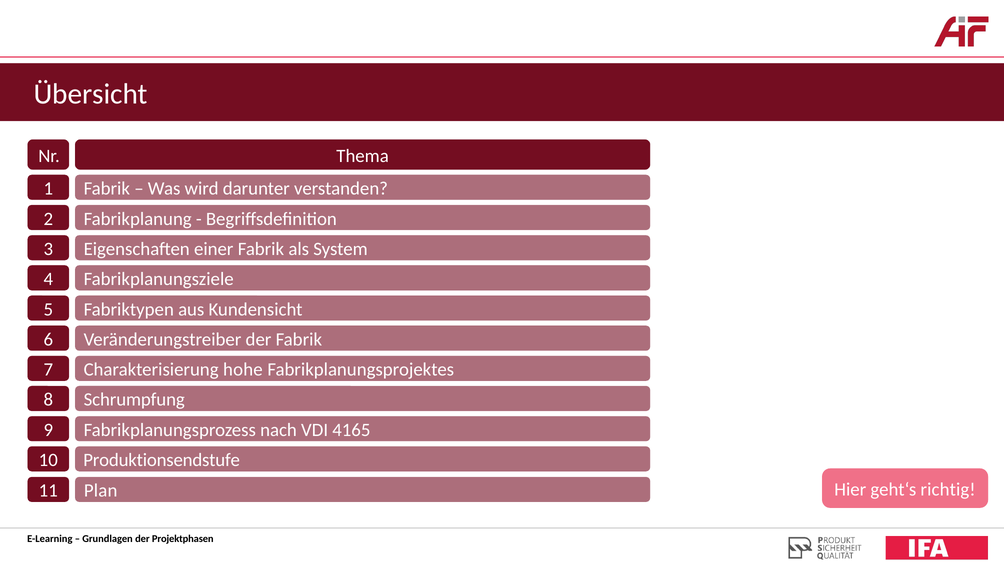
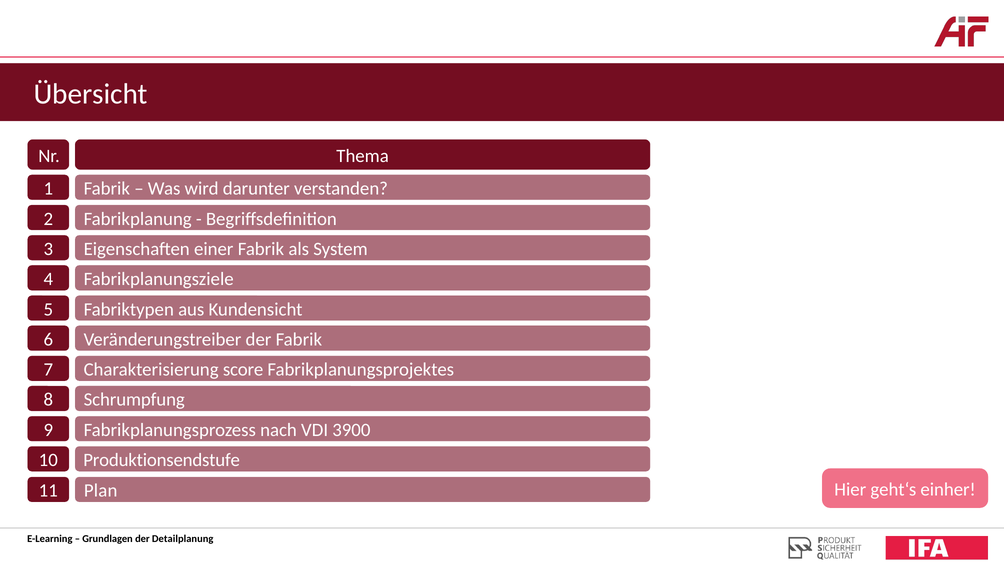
hohe: hohe -> score
4165: 4165 -> 3900
richtig: richtig -> einher
Projektphasen: Projektphasen -> Detailplanung
